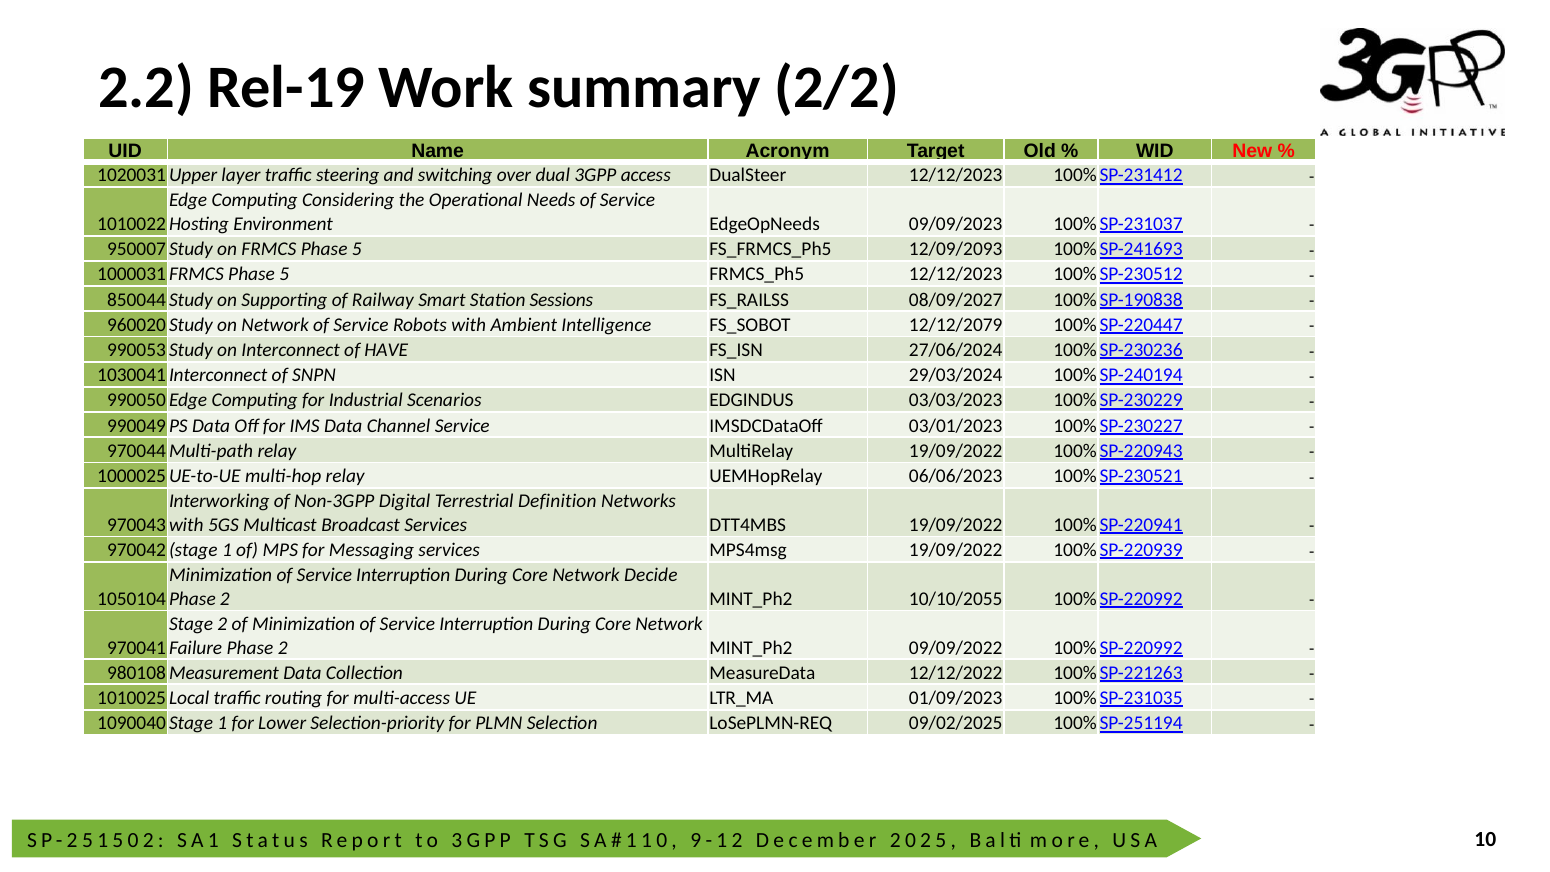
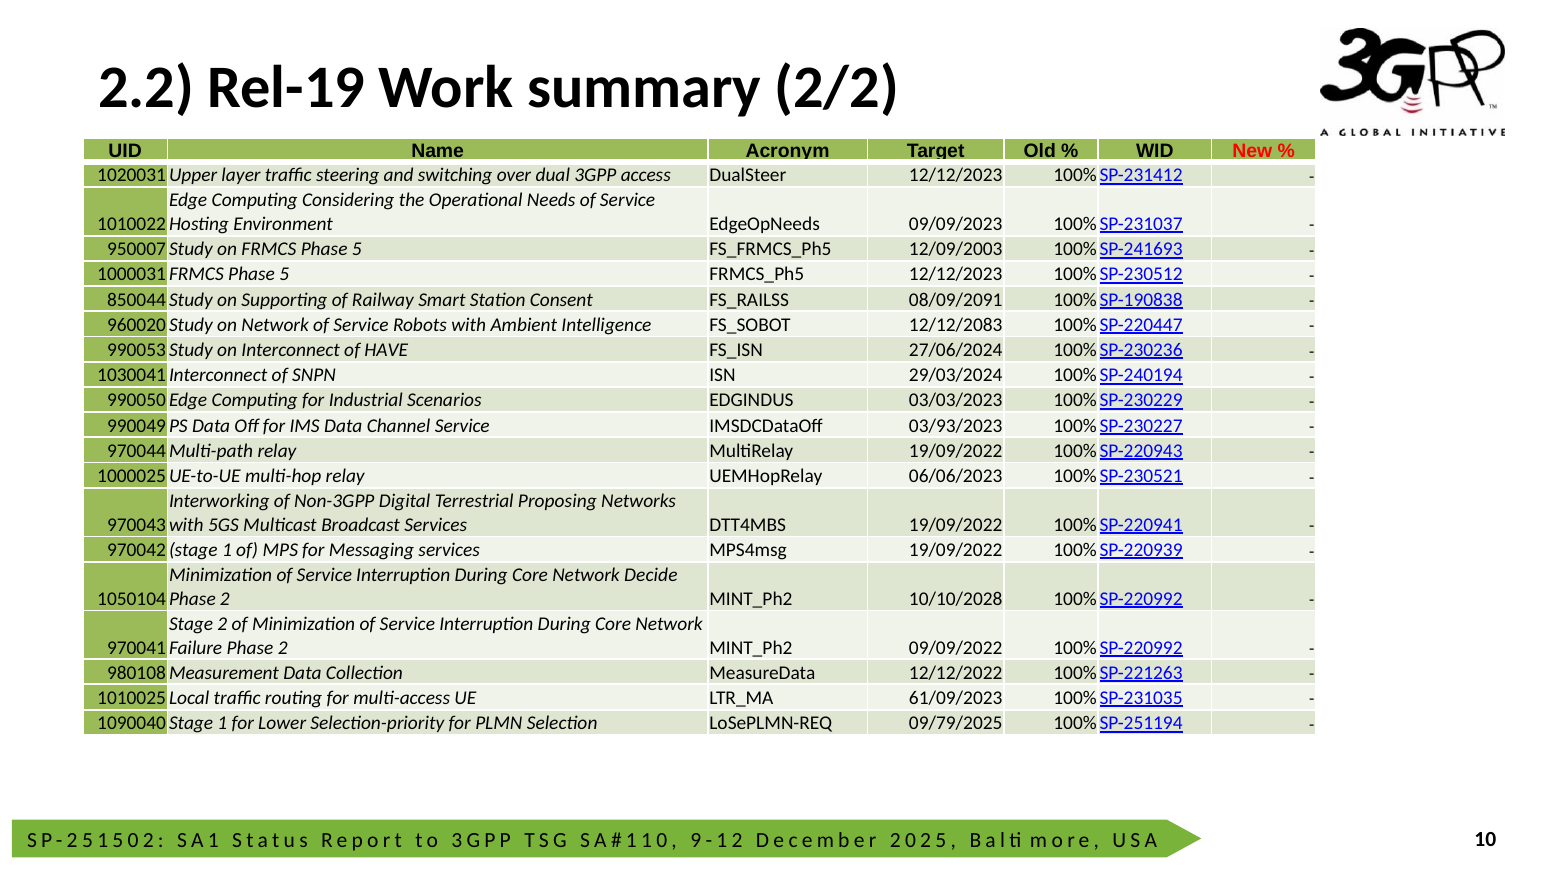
12/09/2093: 12/09/2093 -> 12/09/2003
Sessions: Sessions -> Consent
08/09/2027: 08/09/2027 -> 08/09/2091
12/12/2079: 12/12/2079 -> 12/12/2083
03/01/2023: 03/01/2023 -> 03/93/2023
Definition: Definition -> Proposing
10/10/2055: 10/10/2055 -> 10/10/2028
01/09/2023: 01/09/2023 -> 61/09/2023
09/02/2025: 09/02/2025 -> 09/79/2025
